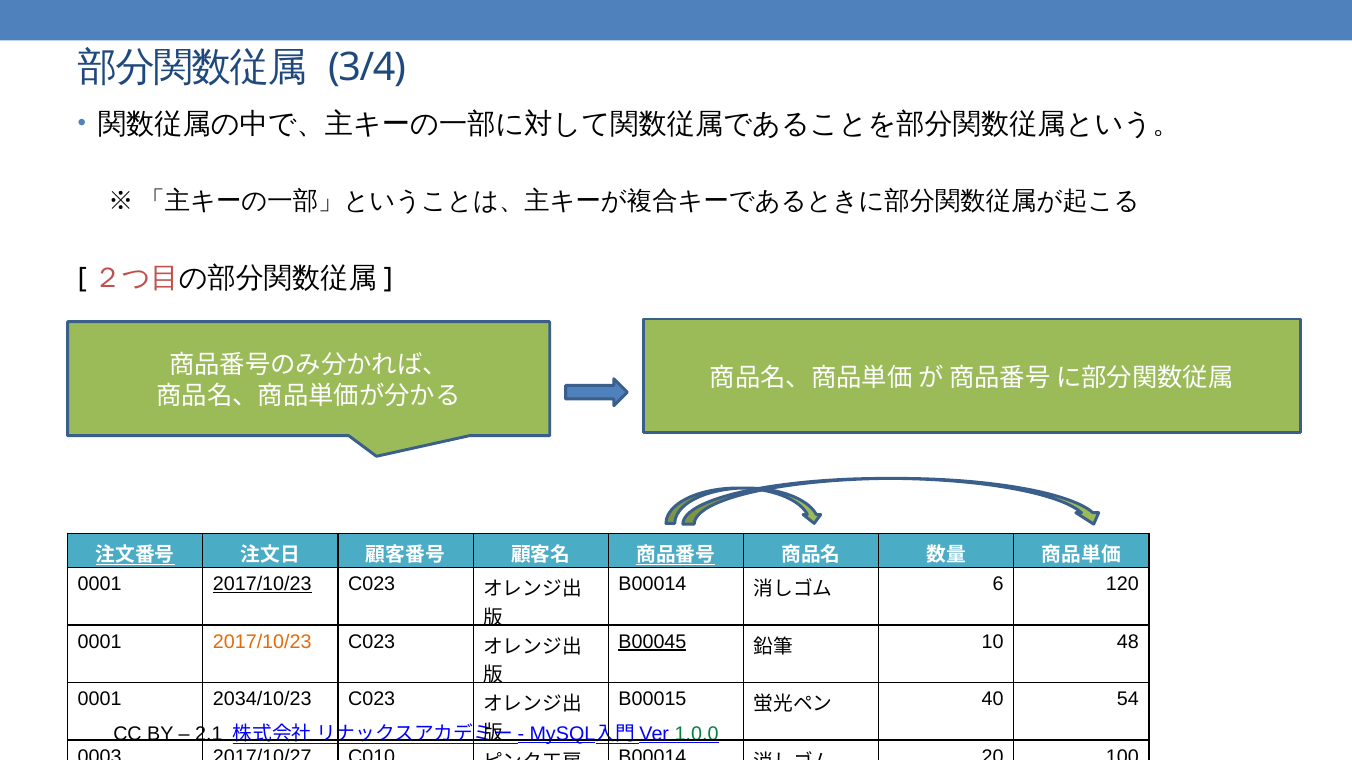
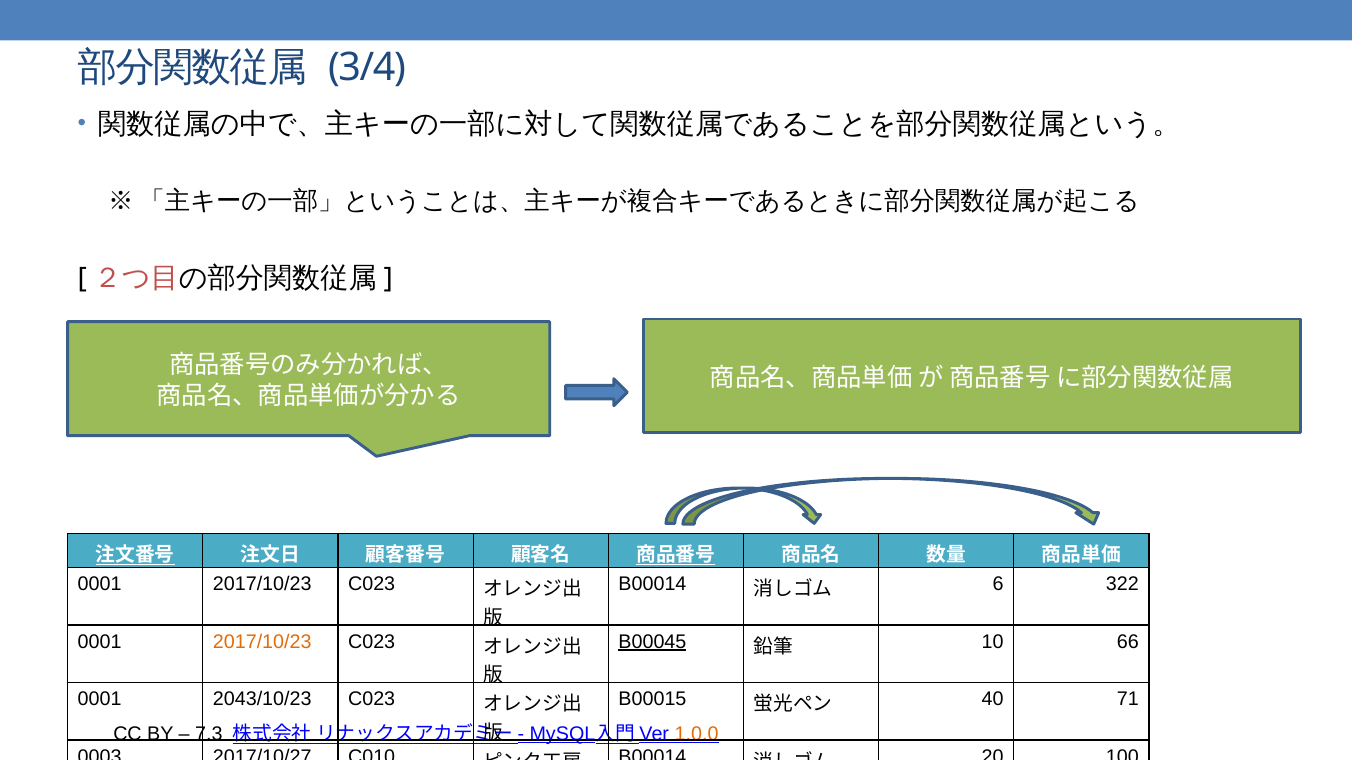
2017/10/23 at (262, 584) underline: present -> none
120: 120 -> 322
48: 48 -> 66
2034/10/23: 2034/10/23 -> 2043/10/23
54: 54 -> 71
2.1: 2.1 -> 7.3
1.0.0 colour: green -> orange
